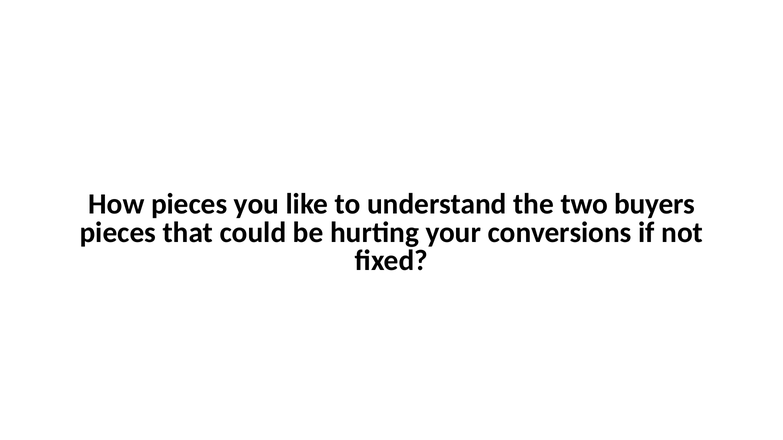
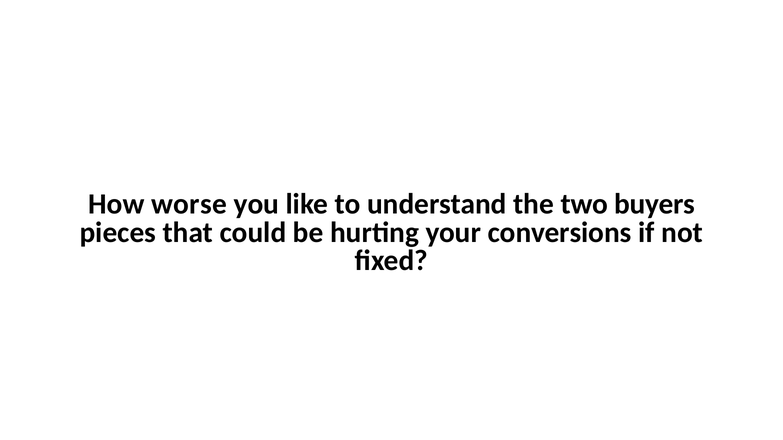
How pieces: pieces -> worse
